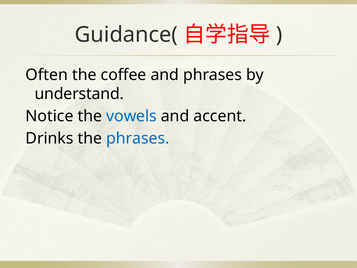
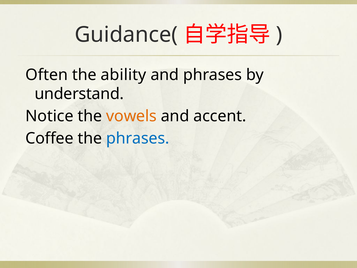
coffee: coffee -> ability
vowels colour: blue -> orange
Drinks: Drinks -> Coffee
